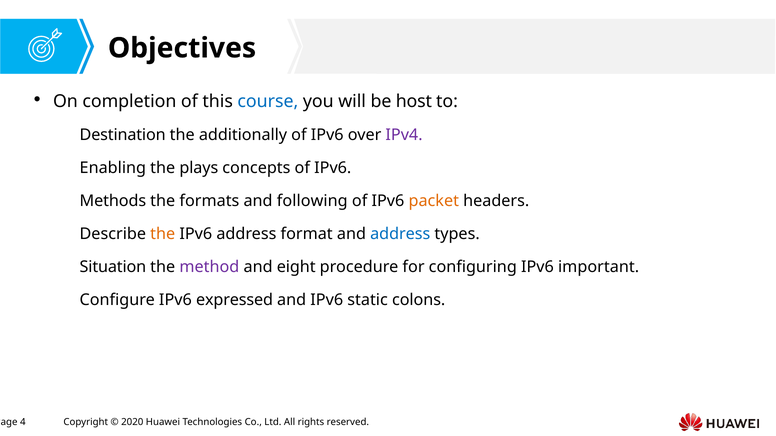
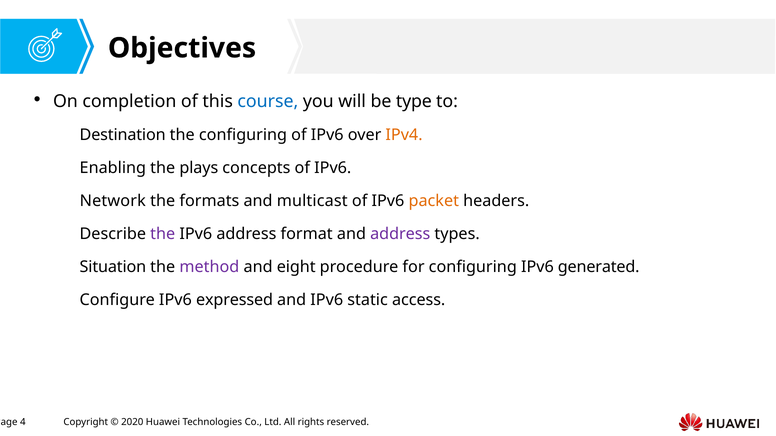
host: host -> type
the additionally: additionally -> configuring
IPv4 colour: purple -> orange
Methods: Methods -> Network
following: following -> multicast
the at (163, 234) colour: orange -> purple
address at (400, 234) colour: blue -> purple
important: important -> generated
colons: colons -> access
